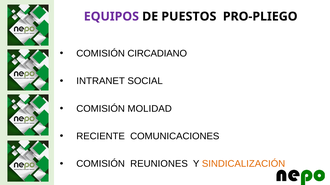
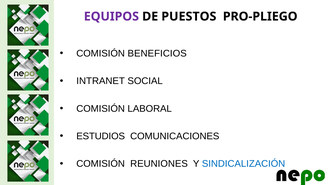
CIRCADIANO: CIRCADIANO -> BENEFICIOS
MOLIDAD: MOLIDAD -> LABORAL
RECIENTE: RECIENTE -> ESTUDIOS
SINDICALIZACIÓN colour: orange -> blue
